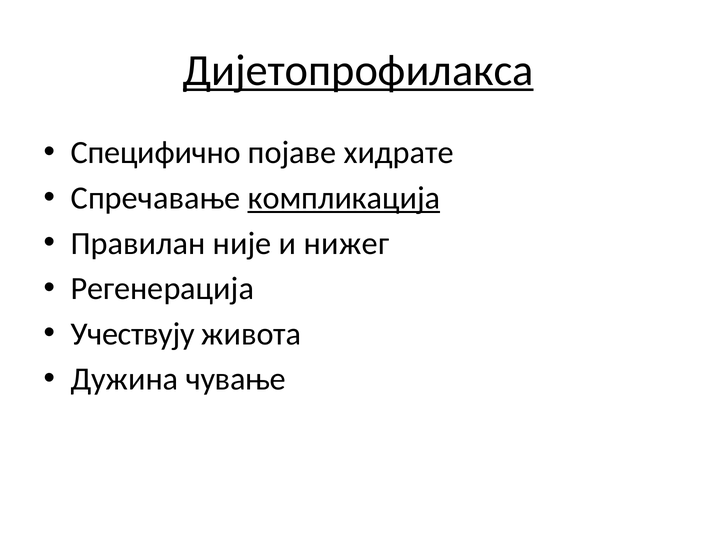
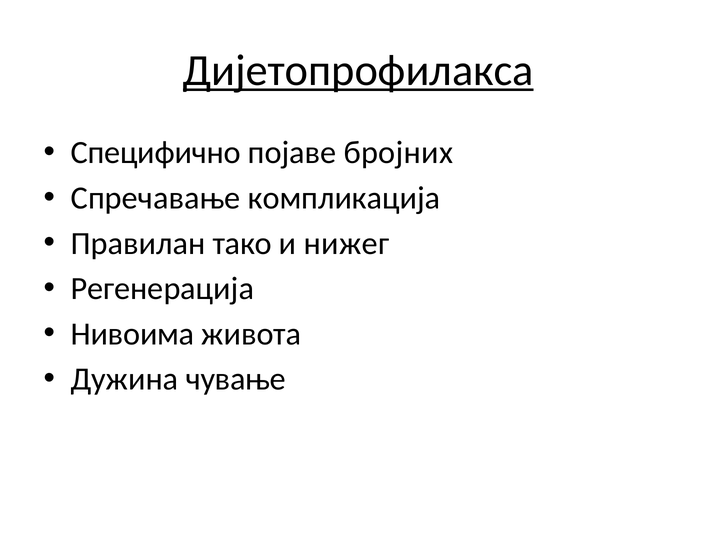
хидрате: хидрате -> бројних
компликација underline: present -> none
није: није -> тако
Учествују: Учествују -> Нивоима
